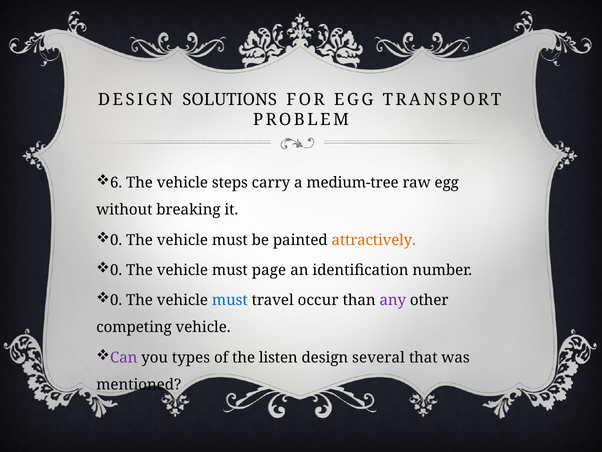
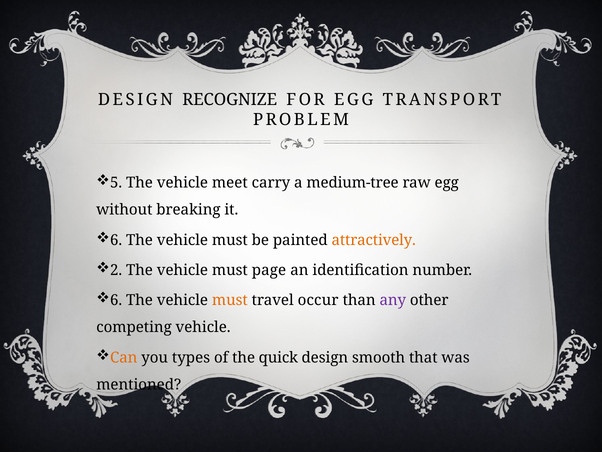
SOLUTIONS: SOLUTIONS -> RECOGNIZE
6: 6 -> 5
steps: steps -> meet
0 at (116, 240): 0 -> 6
0 at (116, 270): 0 -> 2
0 at (116, 300): 0 -> 6
must at (230, 300) colour: blue -> orange
Can colour: purple -> orange
listen: listen -> quick
several: several -> smooth
